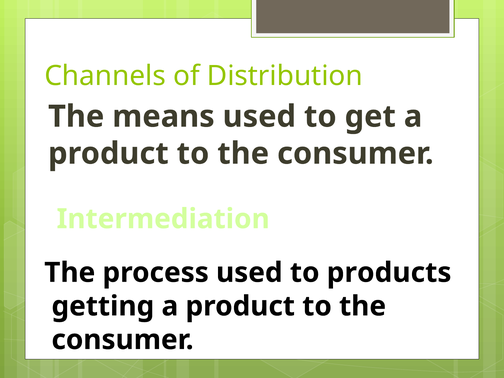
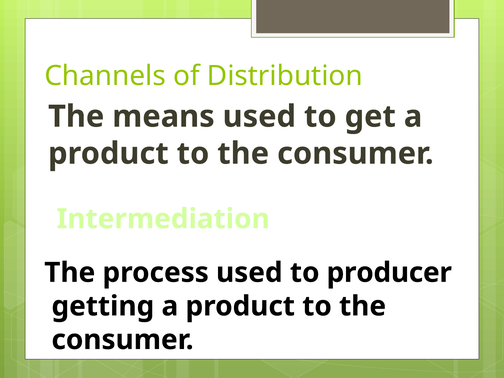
products: products -> producer
